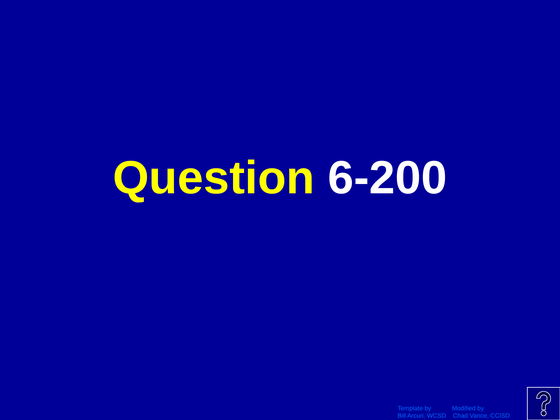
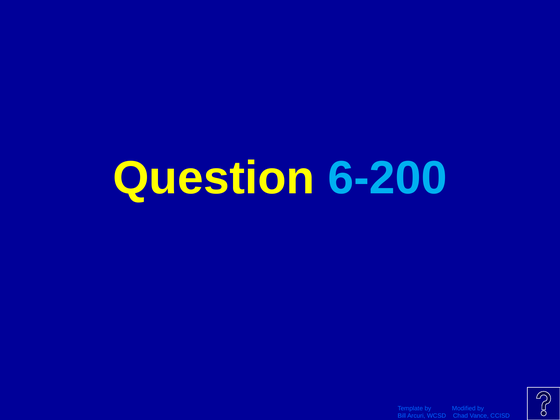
6-200 colour: white -> light blue
